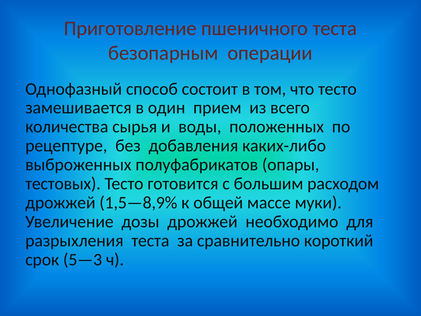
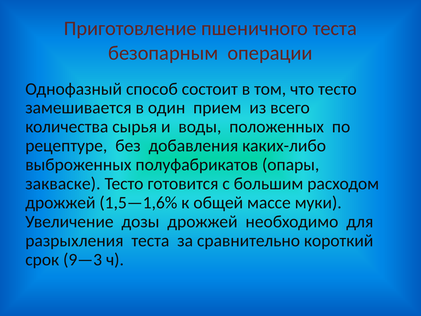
тестовых: тестовых -> закваске
1,5—8,9%: 1,5—8,9% -> 1,5—1,6%
5—3: 5—3 -> 9—3
